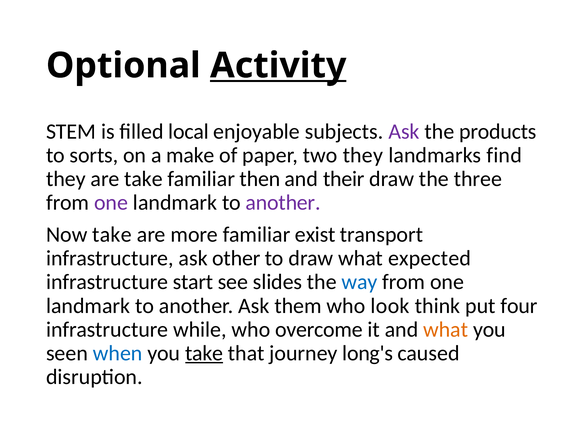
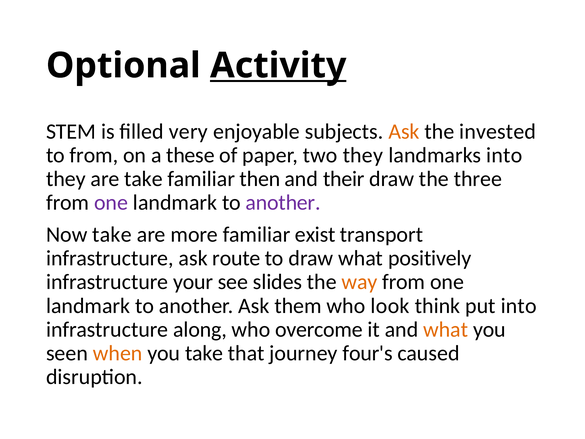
local: local -> very
Ask at (404, 131) colour: purple -> orange
products: products -> invested
to sorts: sorts -> from
make: make -> these
landmarks find: find -> into
other: other -> route
expected: expected -> positively
start: start -> your
way colour: blue -> orange
put four: four -> into
while: while -> along
when colour: blue -> orange
take at (204, 353) underline: present -> none
long's: long's -> four's
